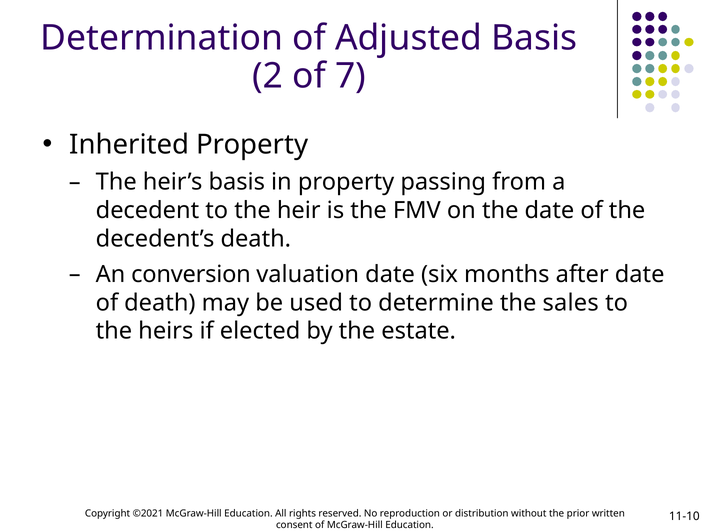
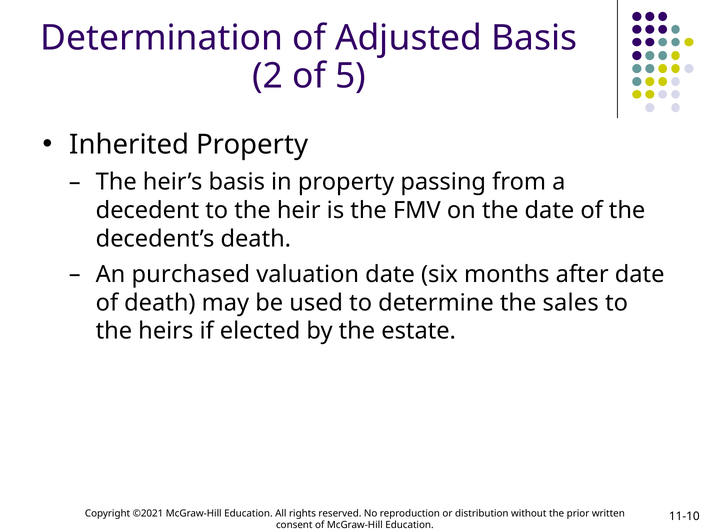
7: 7 -> 5
conversion: conversion -> purchased
